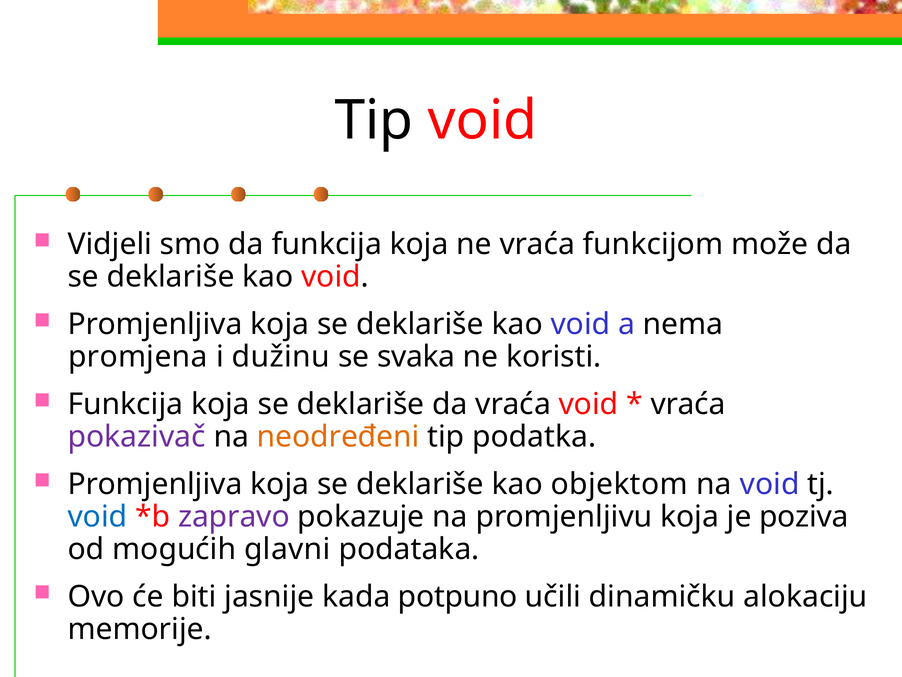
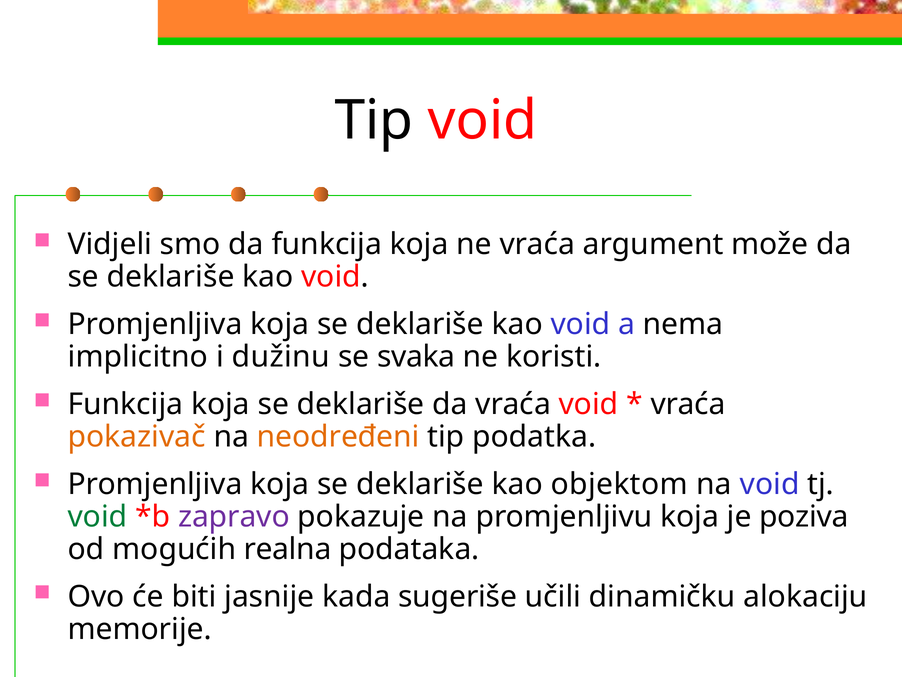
funkcijom: funkcijom -> argument
promjena: promjena -> implicitno
pokazivač colour: purple -> orange
void at (98, 516) colour: blue -> green
glavni: glavni -> realna
potpuno: potpuno -> sugeriše
